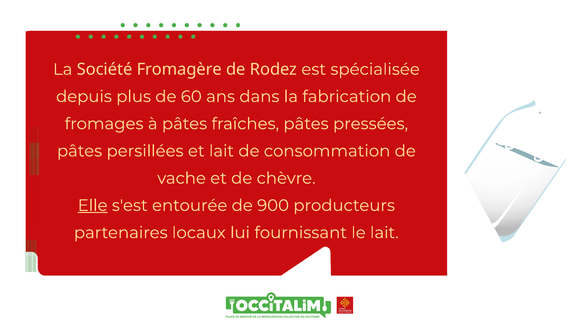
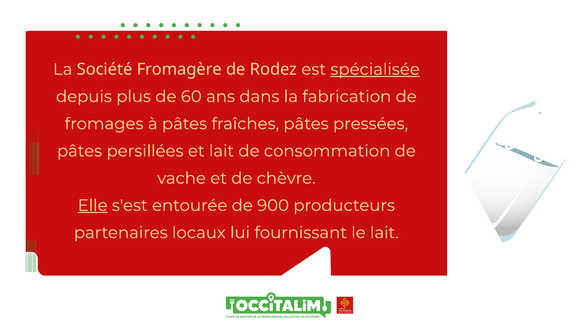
spécialisée underline: none -> present
